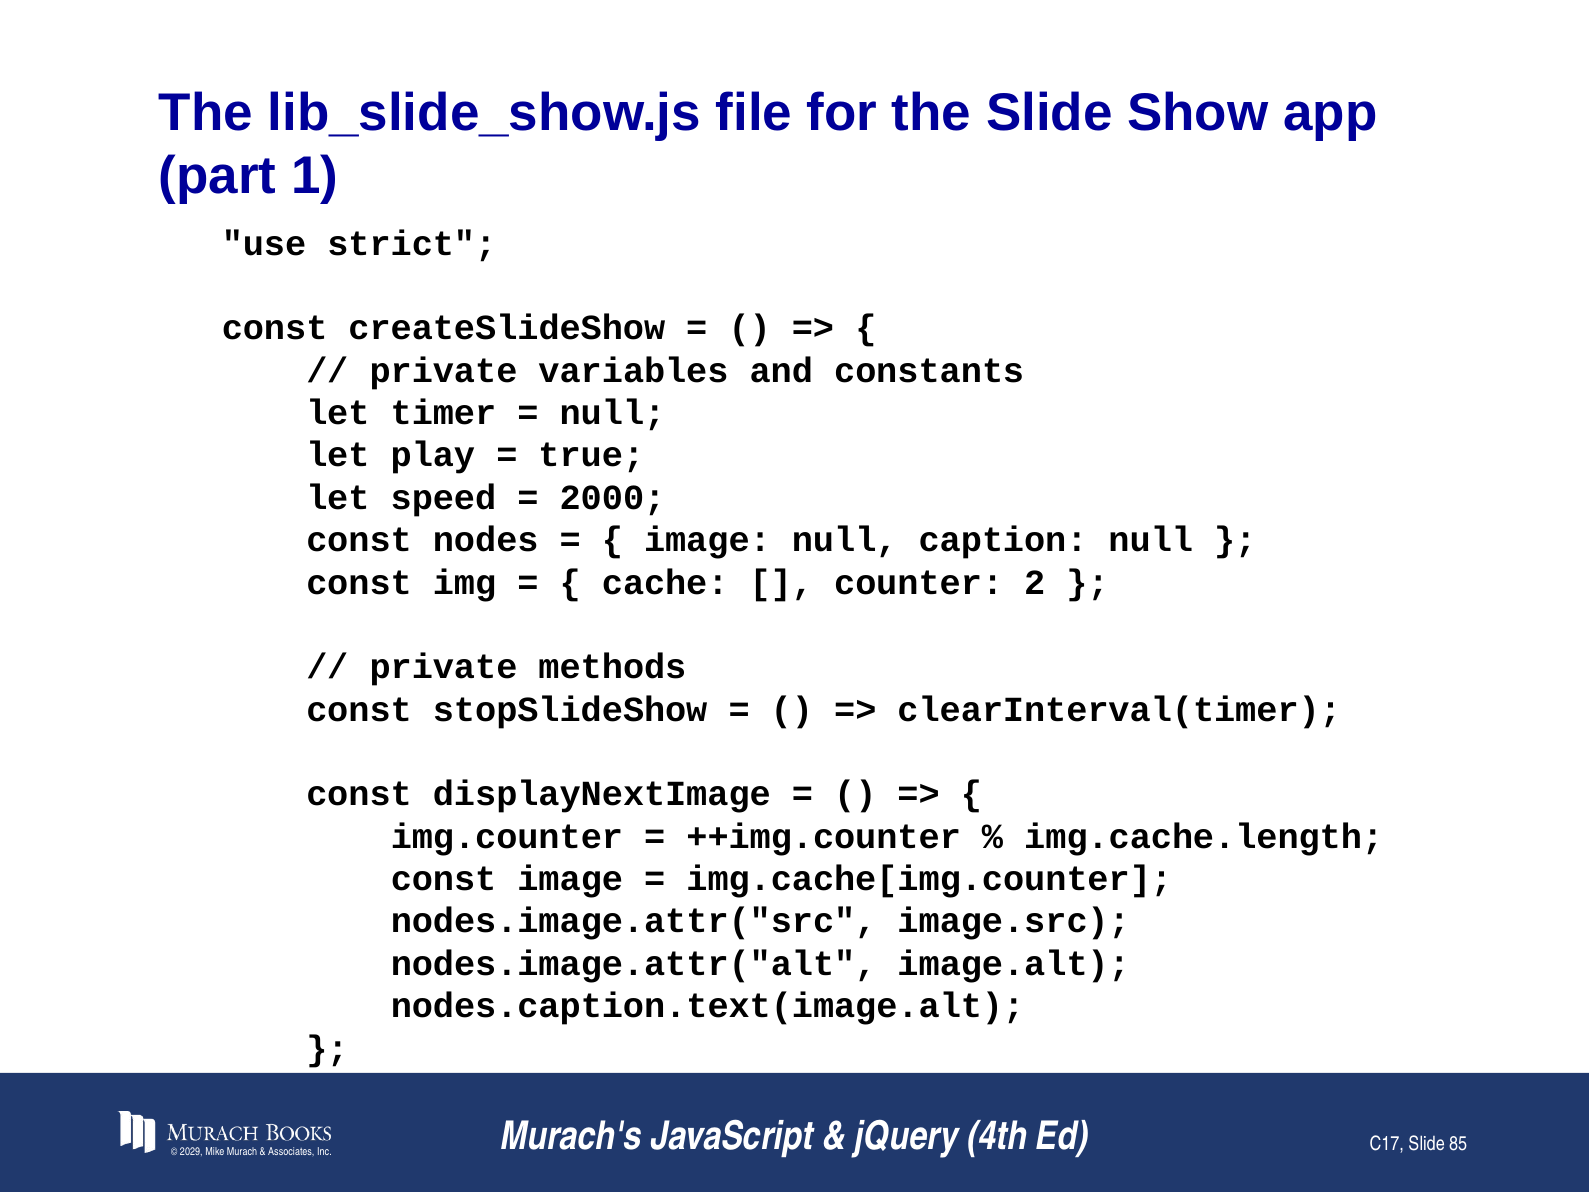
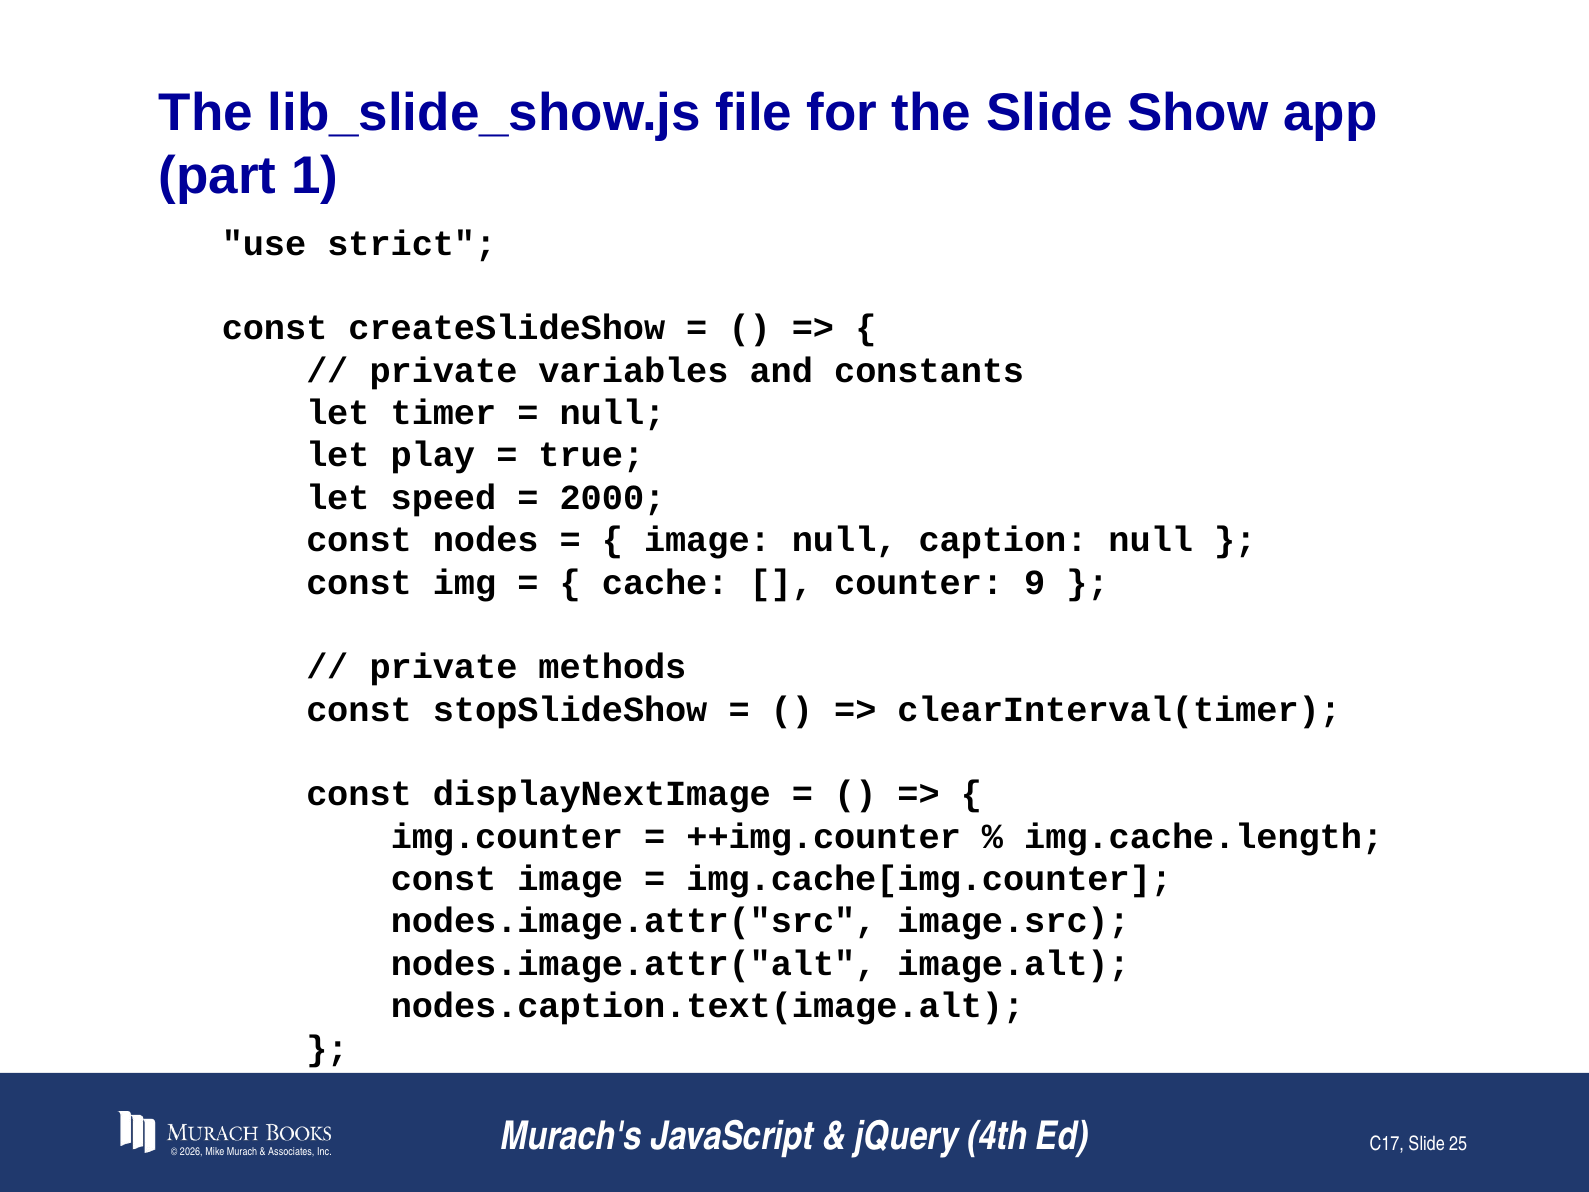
2: 2 -> 9
2029: 2029 -> 2026
85: 85 -> 25
